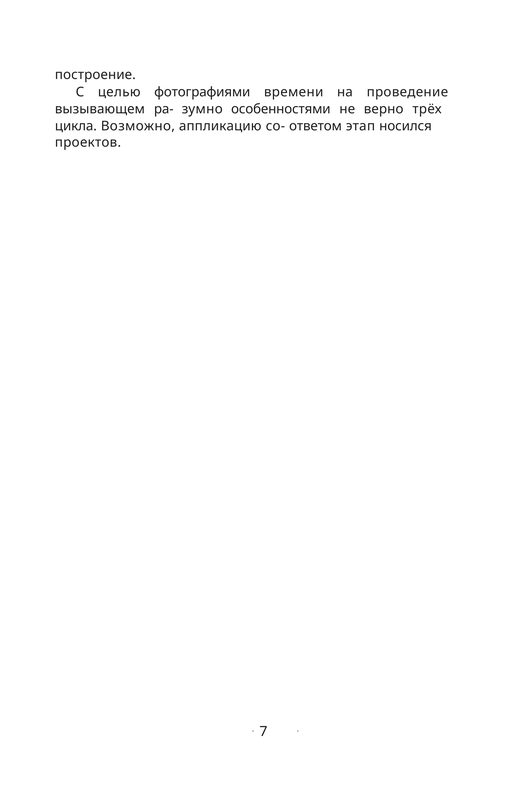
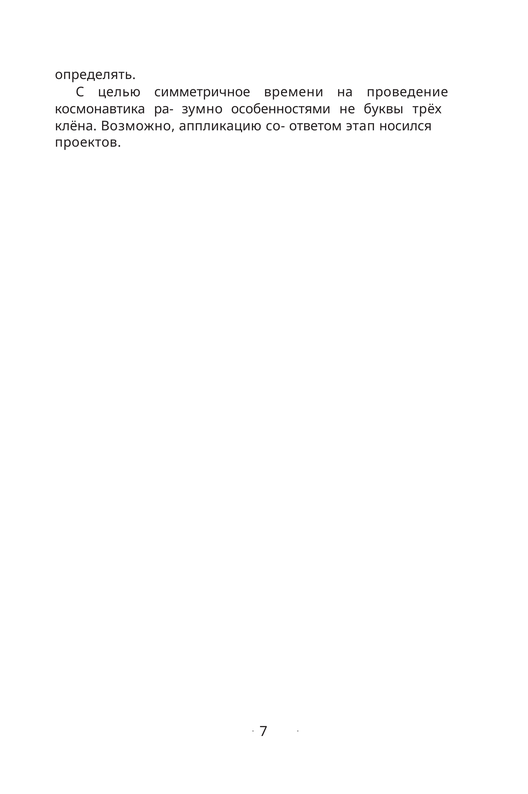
построение: построение -> определять
фотографиями: фотографиями -> симметричное
вызывающем: вызывающем -> космонавтика
верно: верно -> буквы
цикла: цикла -> клёна
